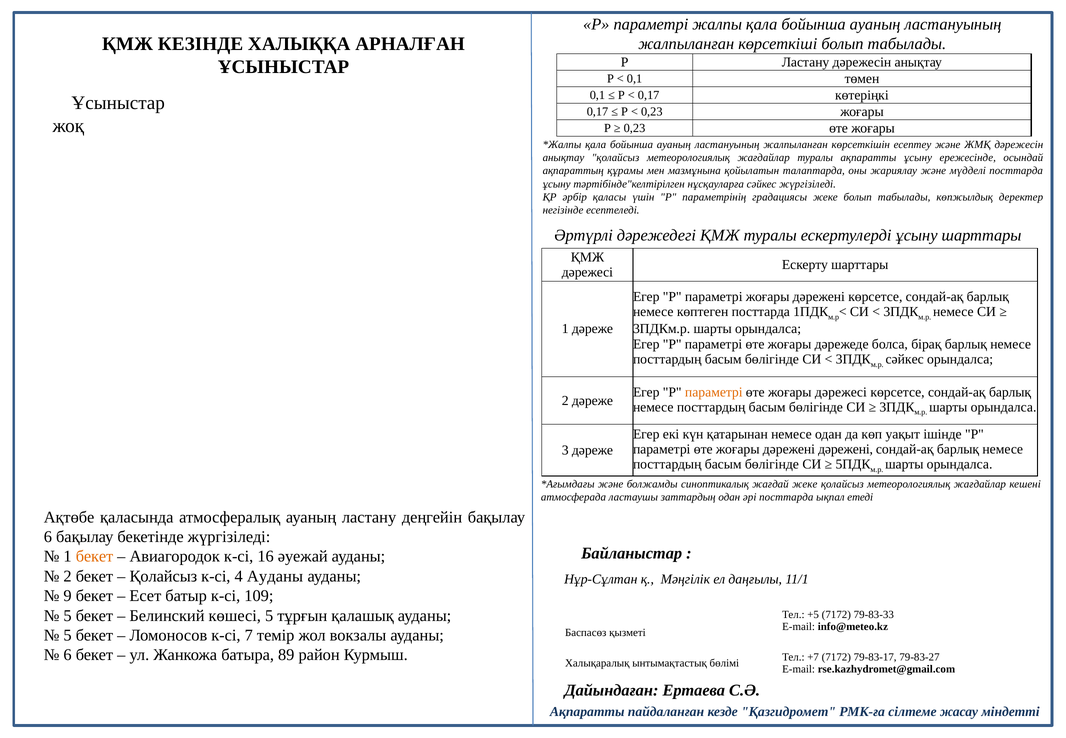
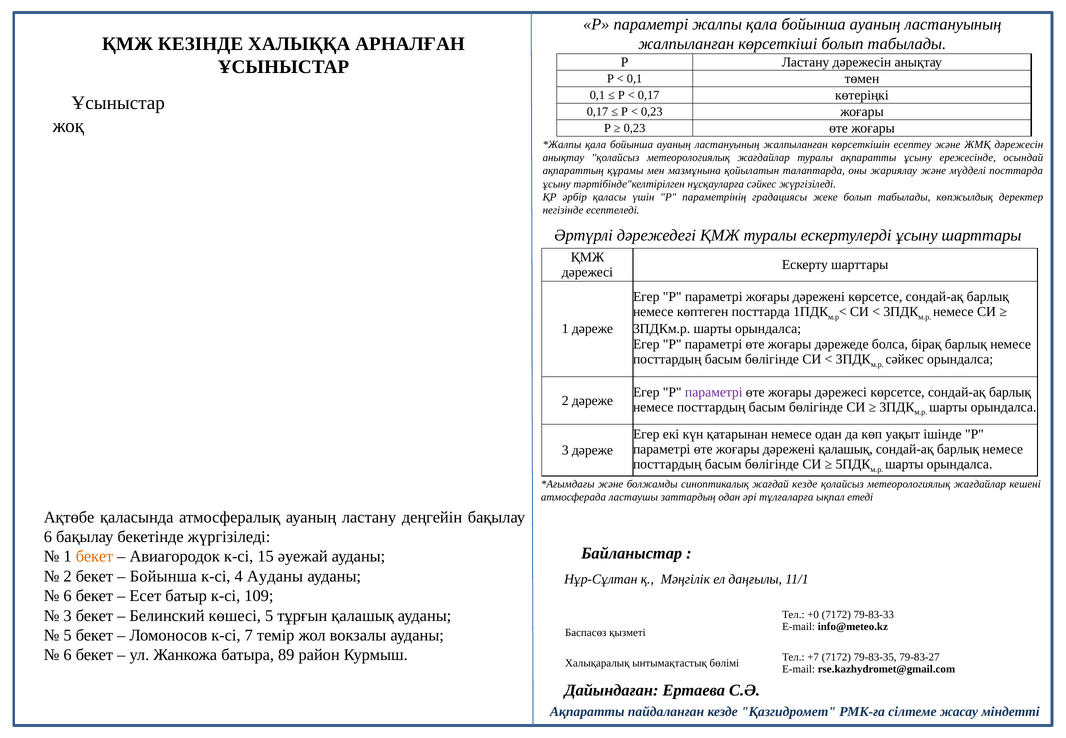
параметрі at (714, 392) colour: orange -> purple
дәрежені дәрежені: дәрежені -> қалашық
жағдай жеке: жеке -> кезде
әрі посттарда: посттарда -> тұлғаларға
16: 16 -> 15
Қолайсыз at (163, 576): Қолайсыз -> Бойынша
9 at (68, 596): 9 -> 6
5 at (68, 616): 5 -> 3
+5: +5 -> +0
79-83-17: 79-83-17 -> 79-83-35
